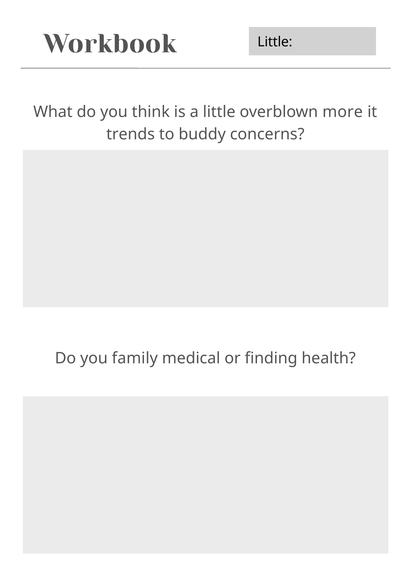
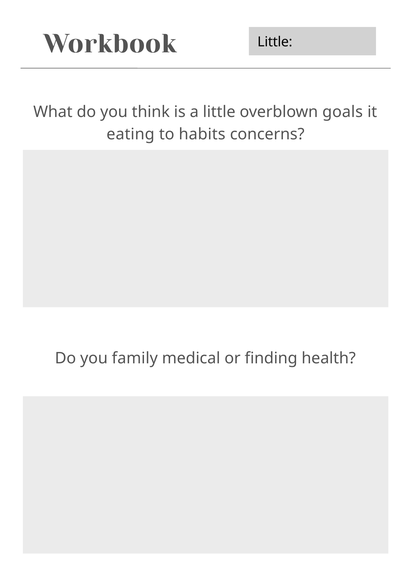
more: more -> goals
trends: trends -> eating
buddy: buddy -> habits
